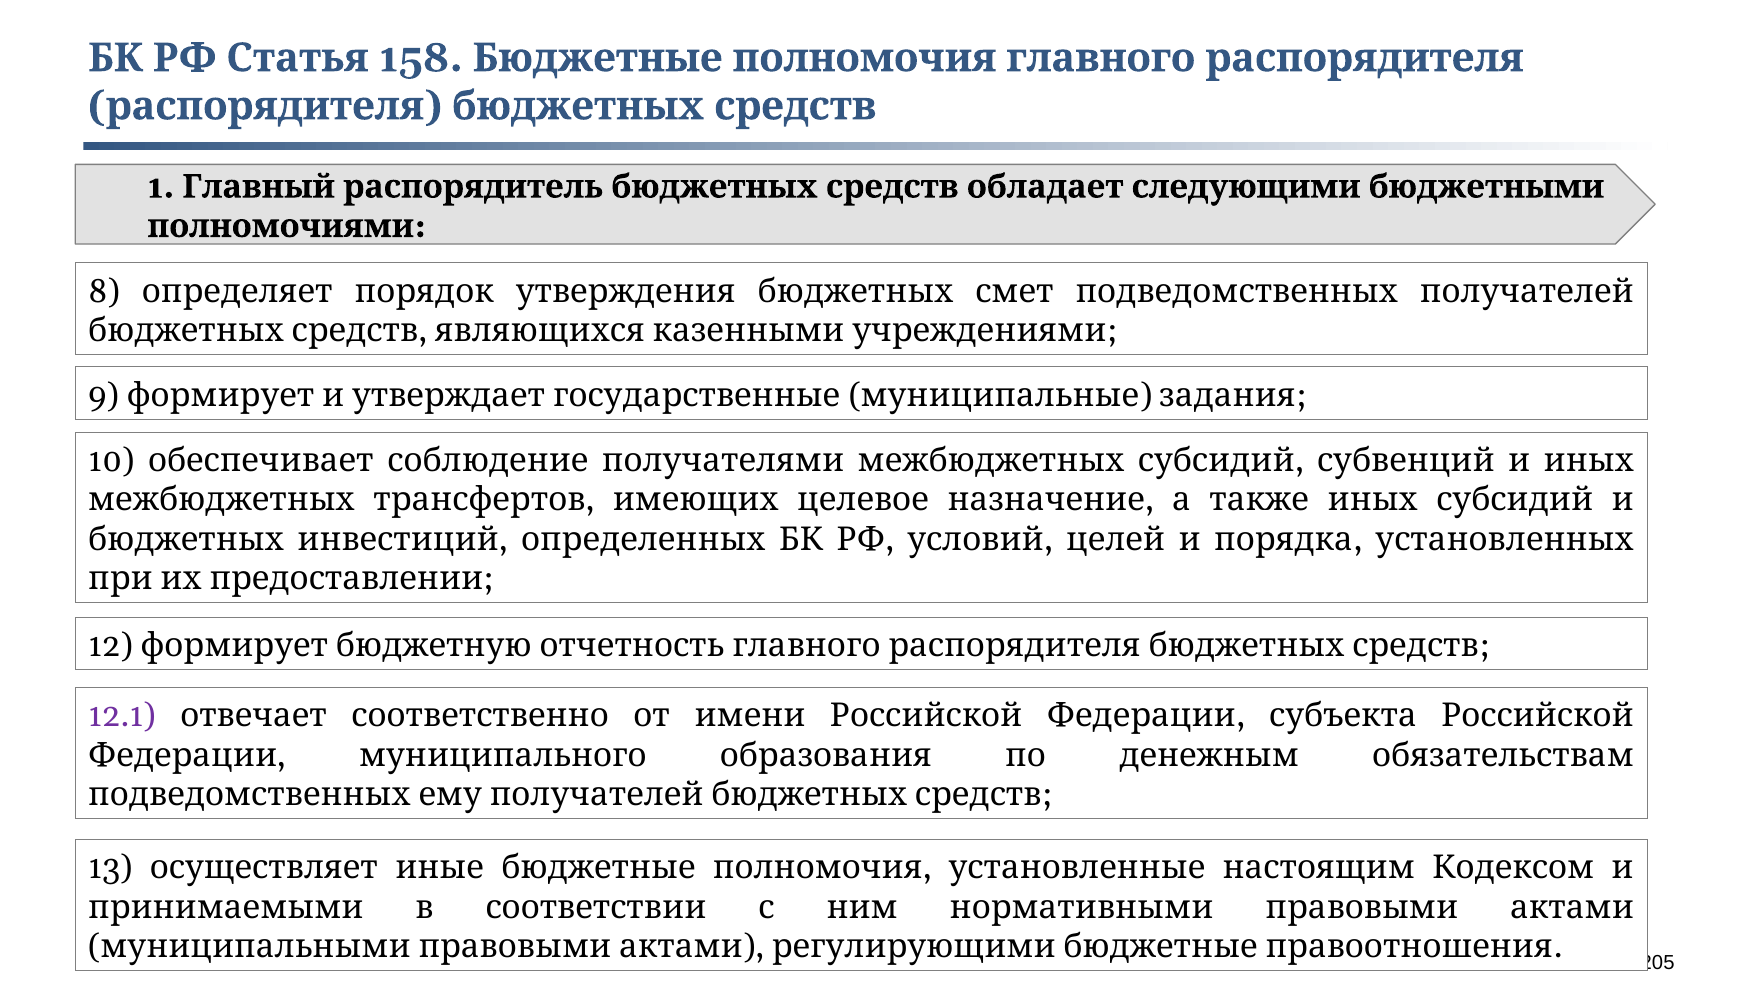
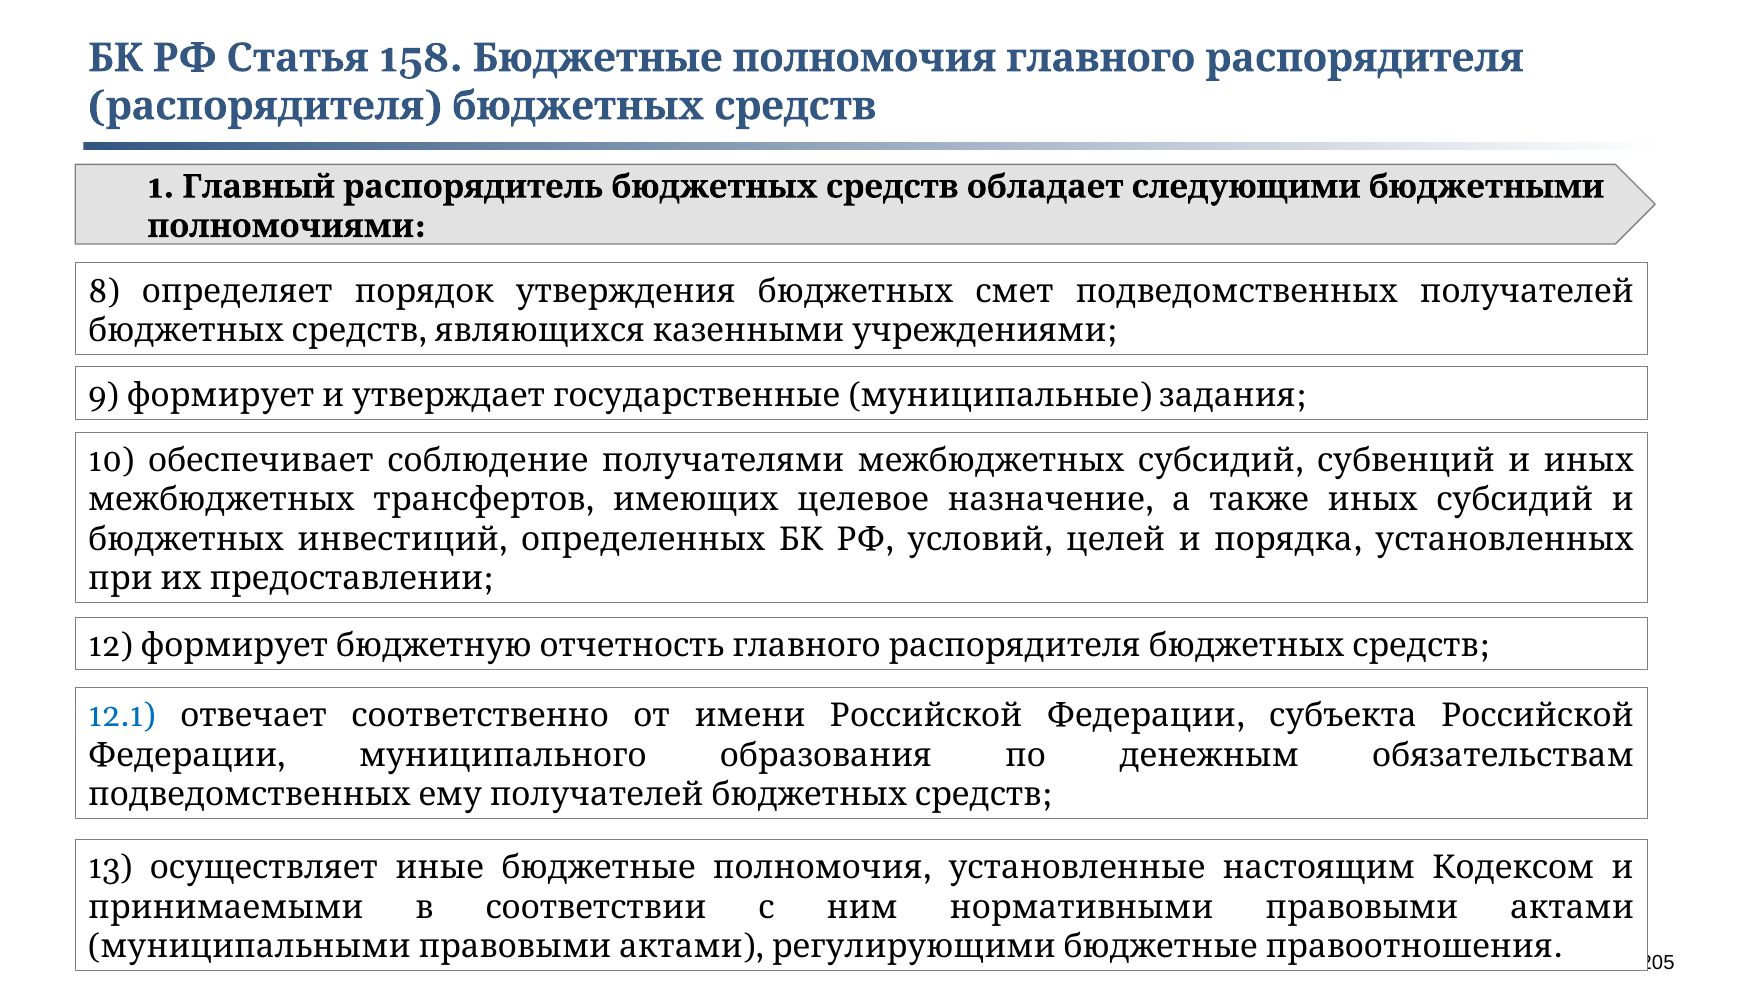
12.1 colour: purple -> blue
